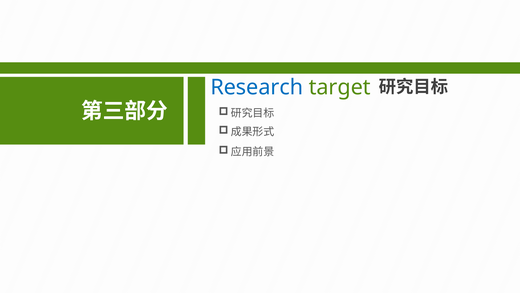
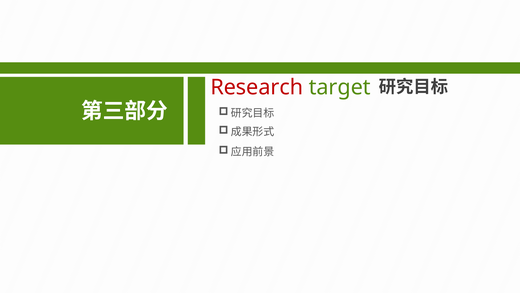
Research colour: blue -> red
